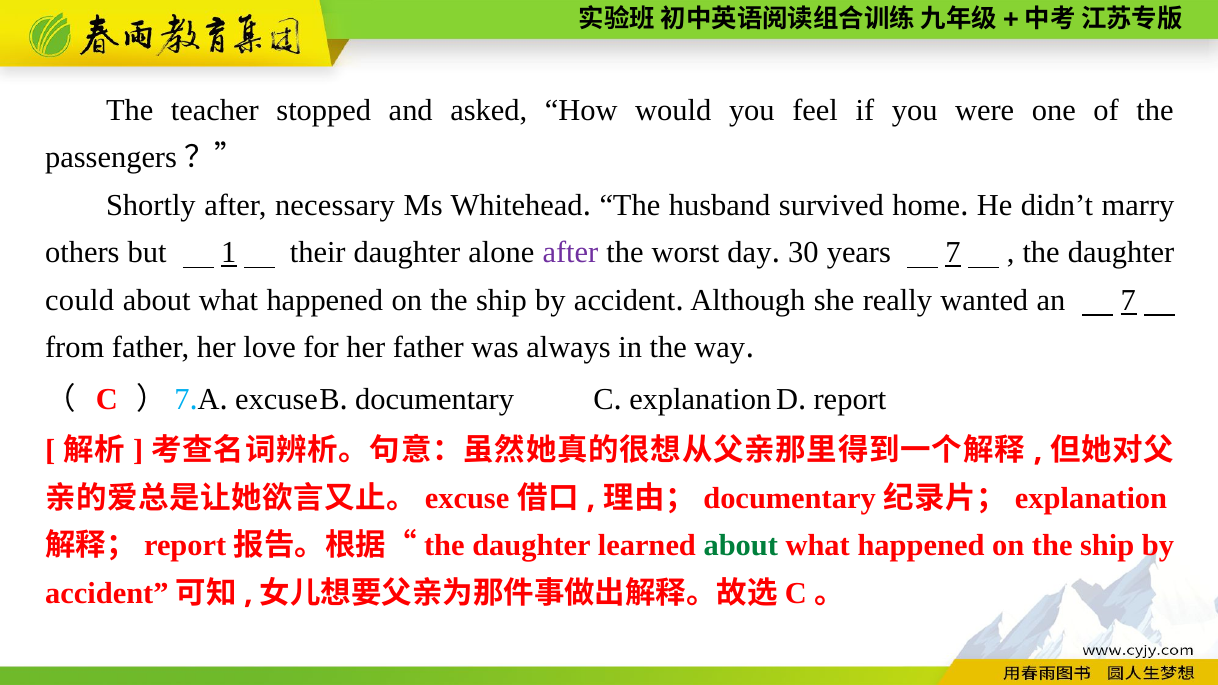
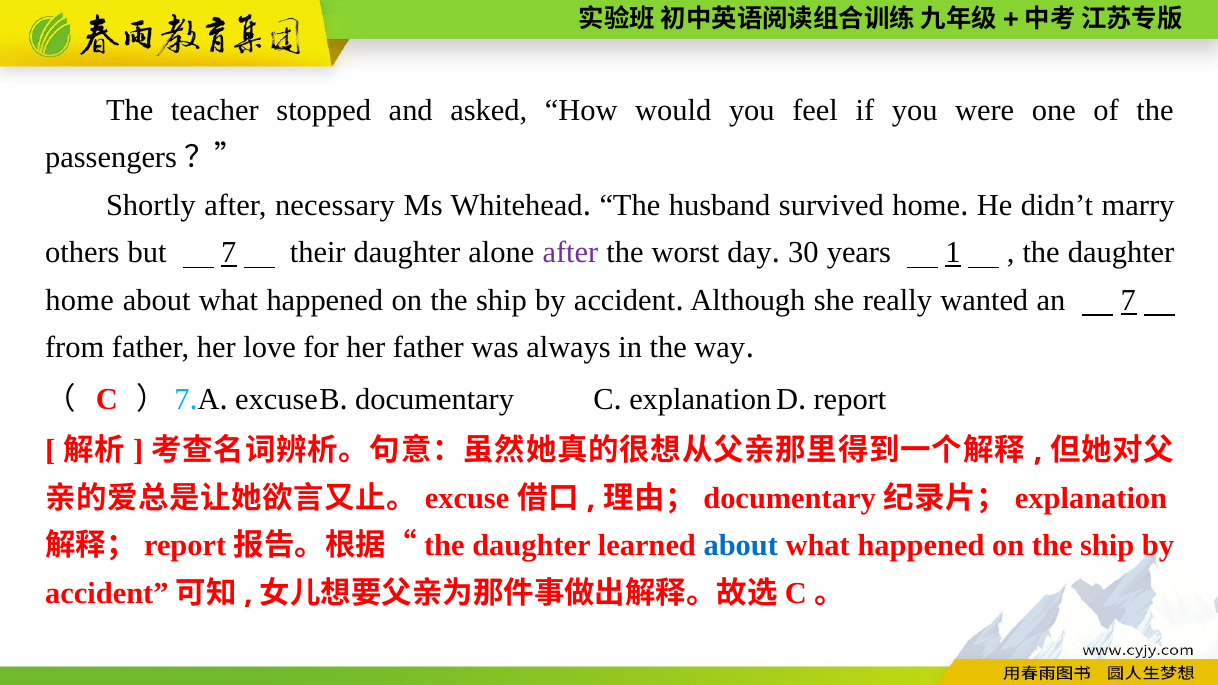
but 1: 1 -> 7
years 7: 7 -> 1
could at (80, 300): could -> home
about at (741, 546) colour: green -> blue
